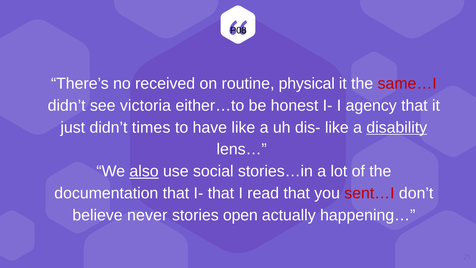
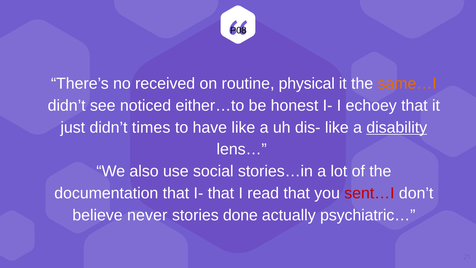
same…I colour: red -> orange
victoria: victoria -> noticed
agency: agency -> echoey
also underline: present -> none
open: open -> done
happening…: happening… -> psychiatric…
